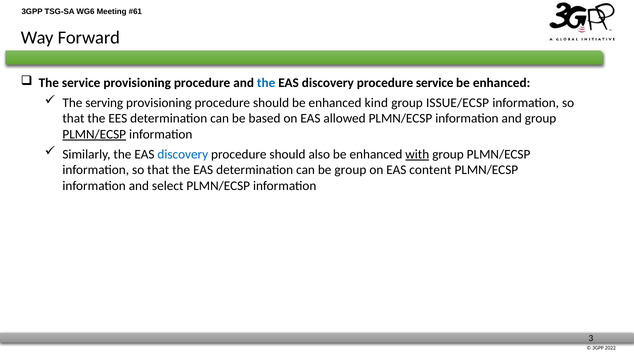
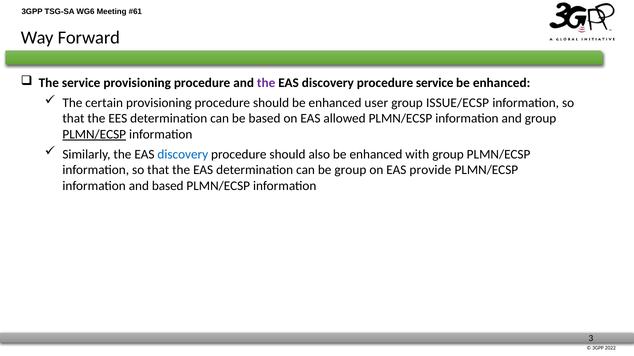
the at (266, 83) colour: blue -> purple
serving: serving -> certain
kind: kind -> user
with underline: present -> none
content: content -> provide
and select: select -> based
